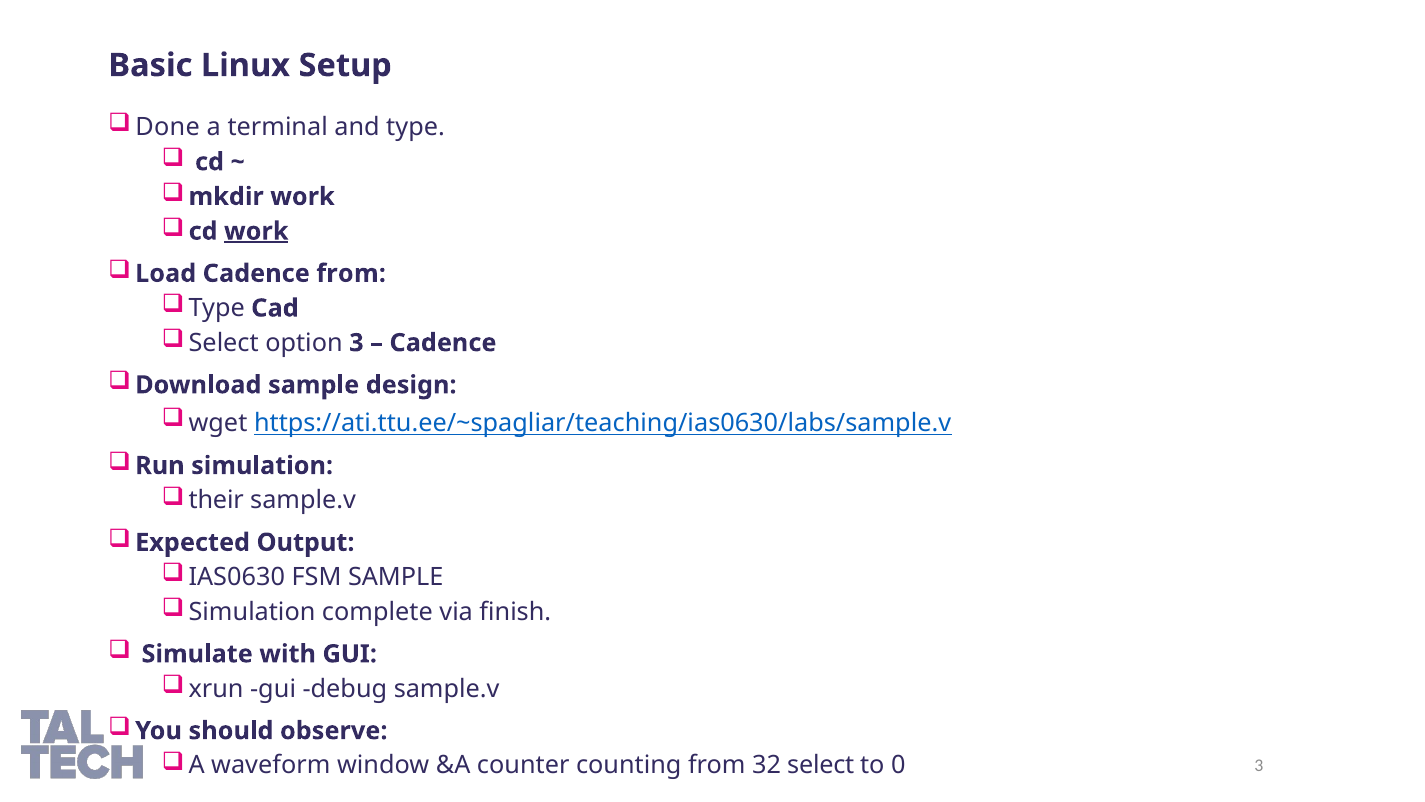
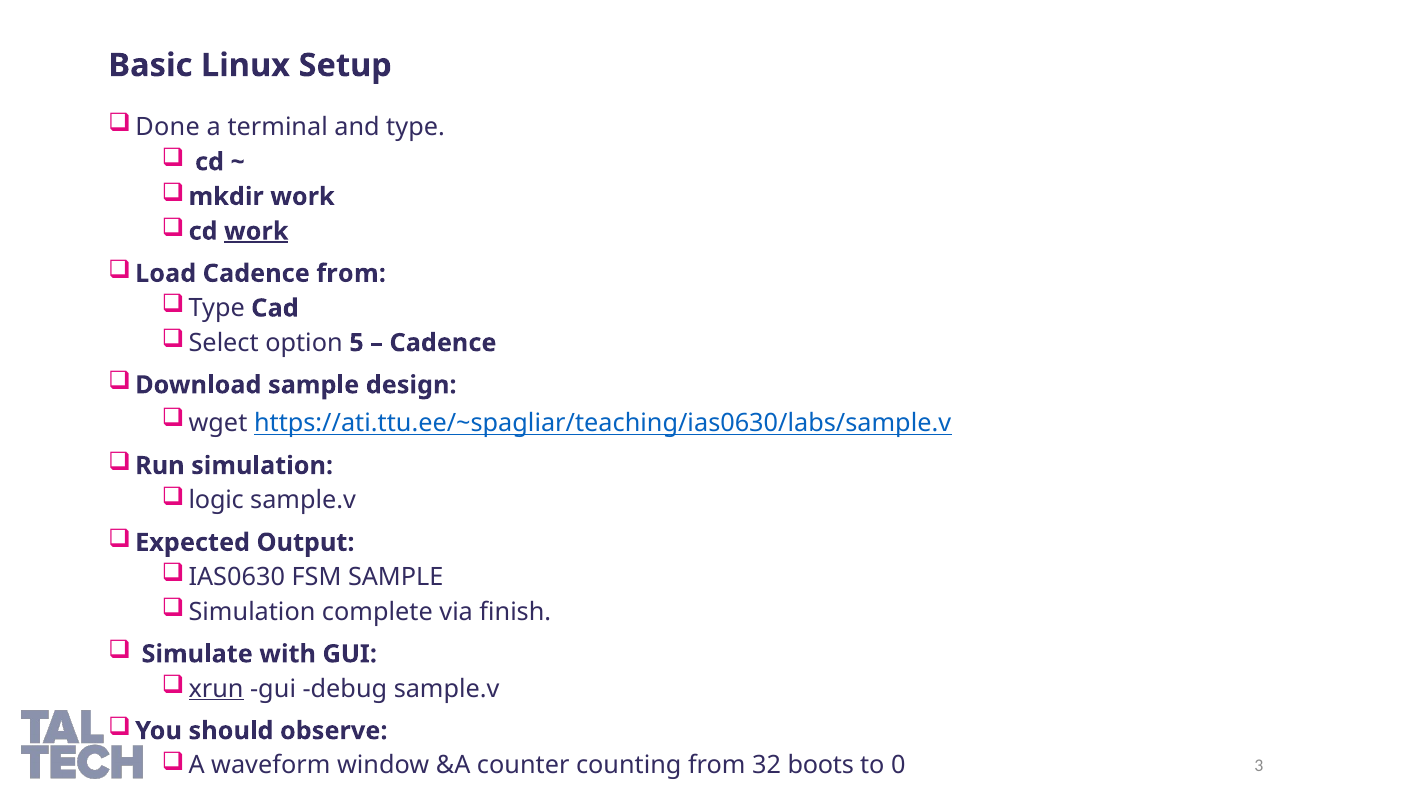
option 3: 3 -> 5
their: their -> logic
xrun underline: none -> present
32 select: select -> boots
